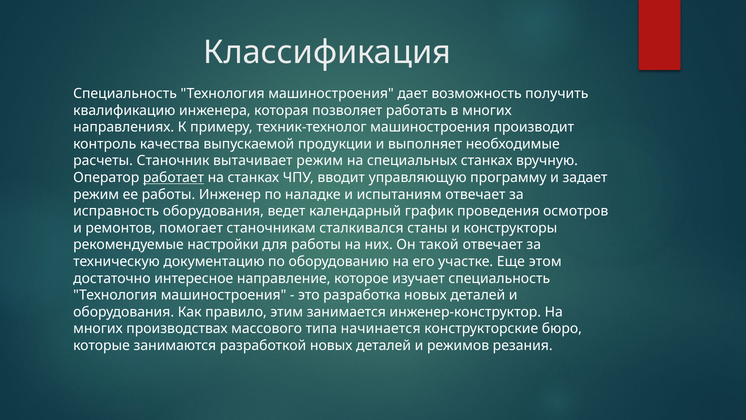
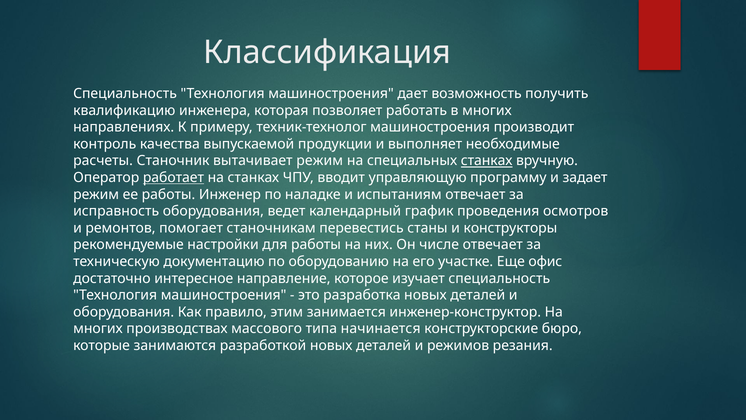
станках at (487, 161) underline: none -> present
сталкивался: сталкивался -> перевестись
такой: такой -> числе
этом: этом -> офис
